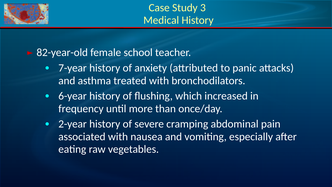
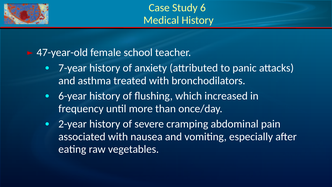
3: 3 -> 6
82-year-old: 82-year-old -> 47-year-old
